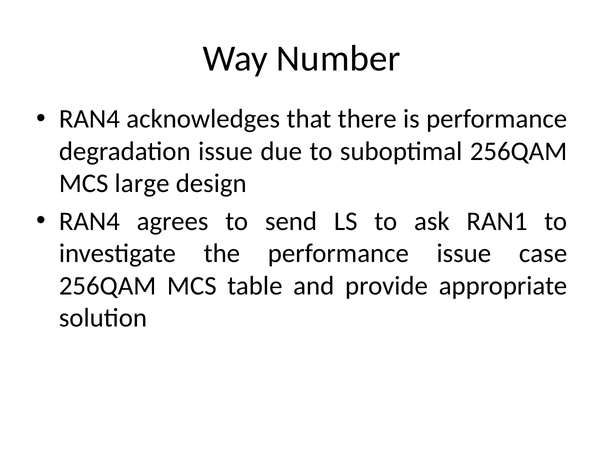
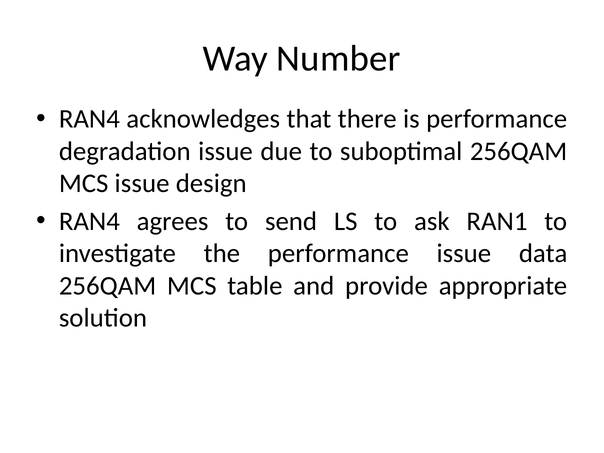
MCS large: large -> issue
case: case -> data
